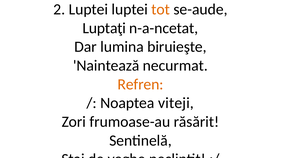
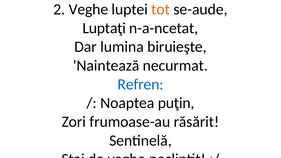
2 Luptei: Luptei -> Veghe
Refren colour: orange -> blue
viteji: viteji -> puţin
